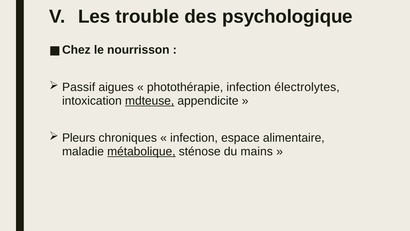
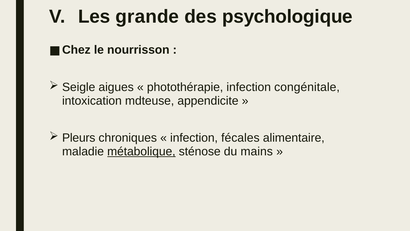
trouble: trouble -> grande
Passif: Passif -> Seigle
électrolytes: électrolytes -> congénitale
mdteuse underline: present -> none
espace: espace -> fécales
